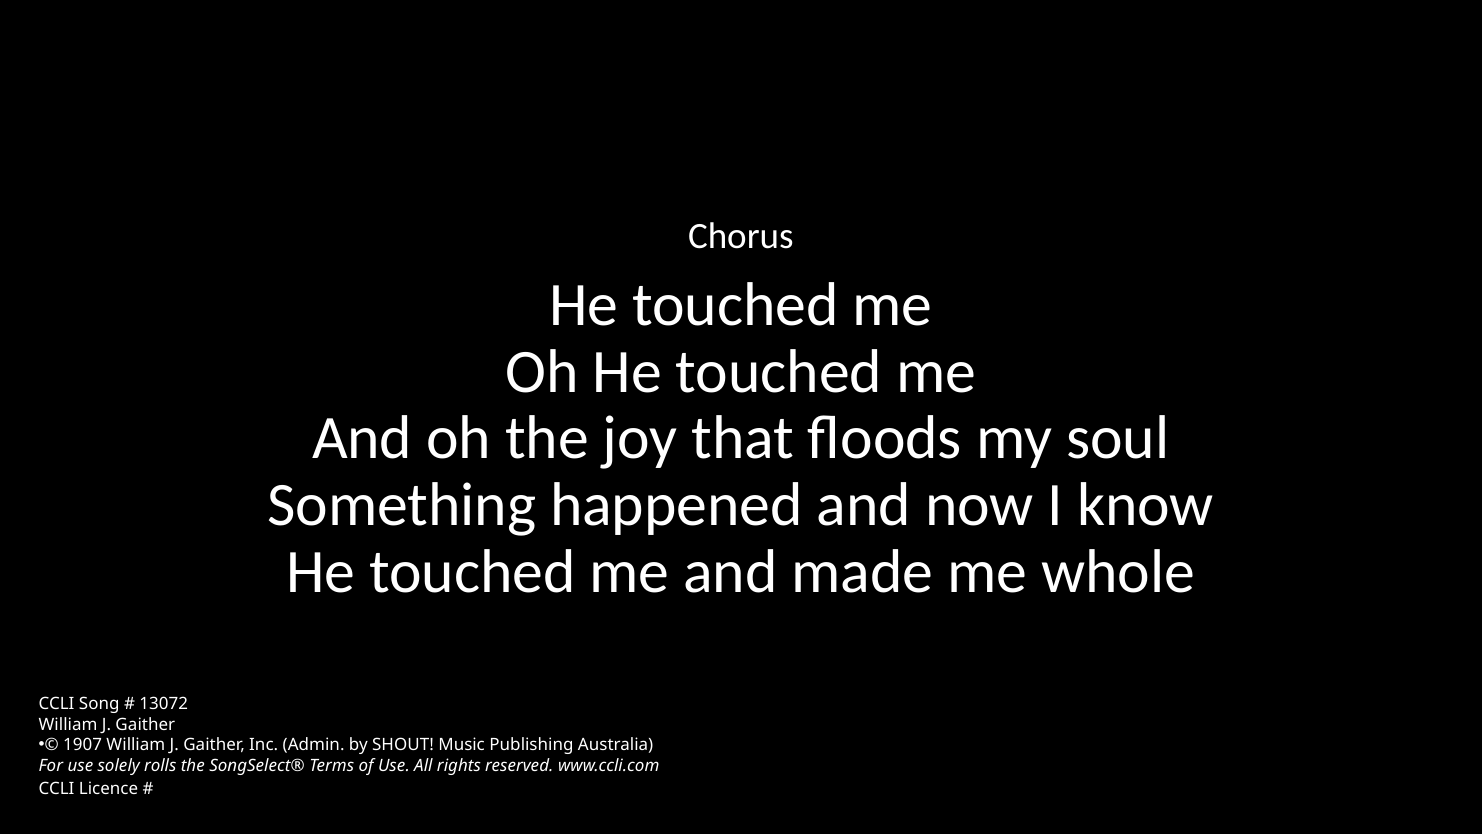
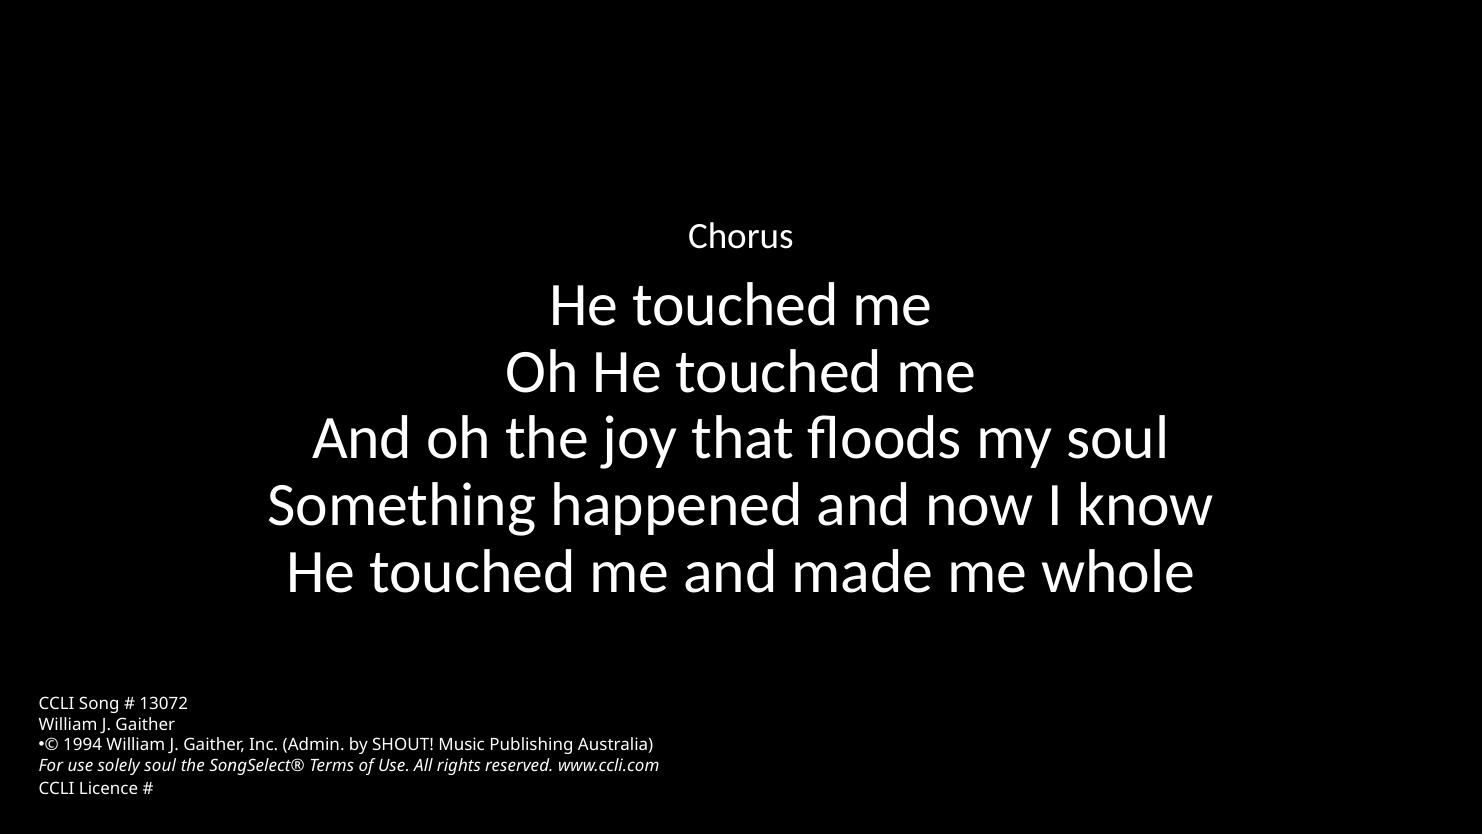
1907: 1907 -> 1994
solely rolls: rolls -> soul
